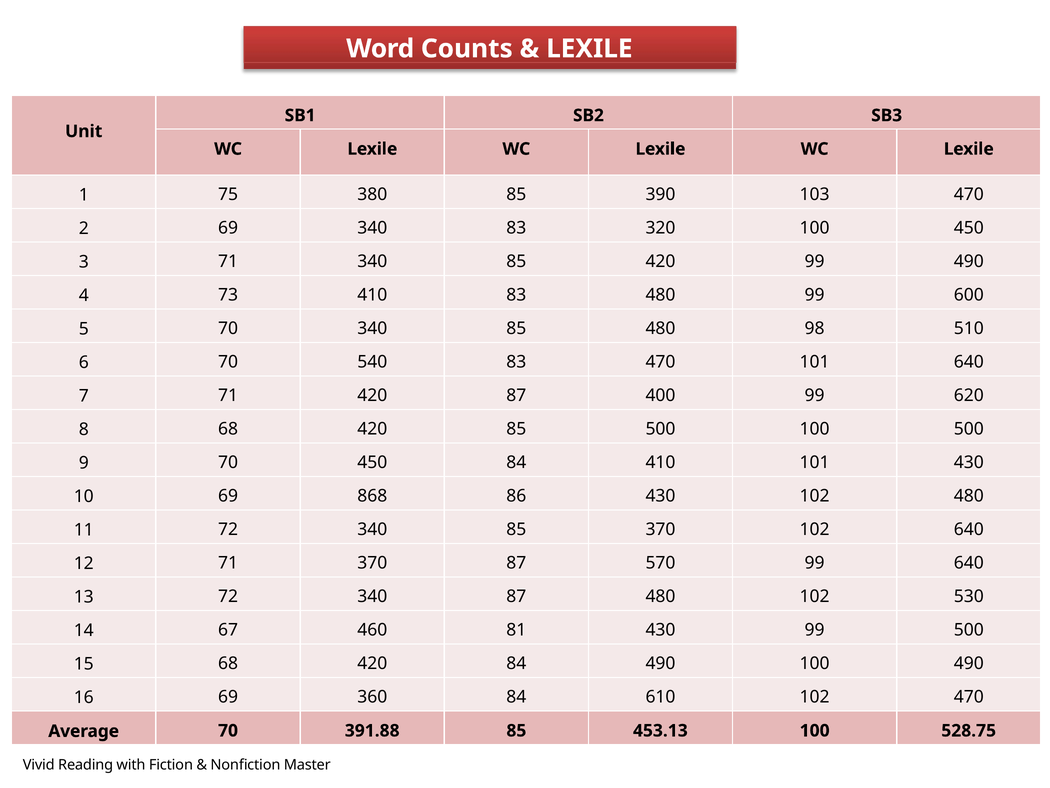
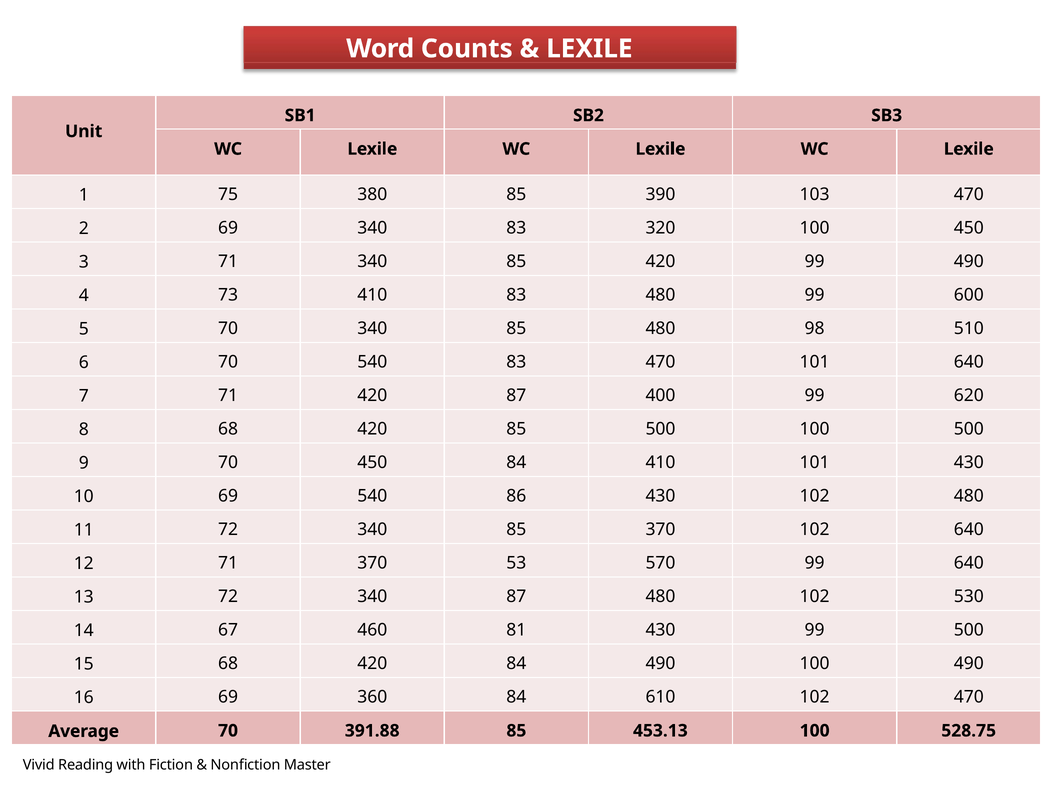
69 868: 868 -> 540
370 87: 87 -> 53
